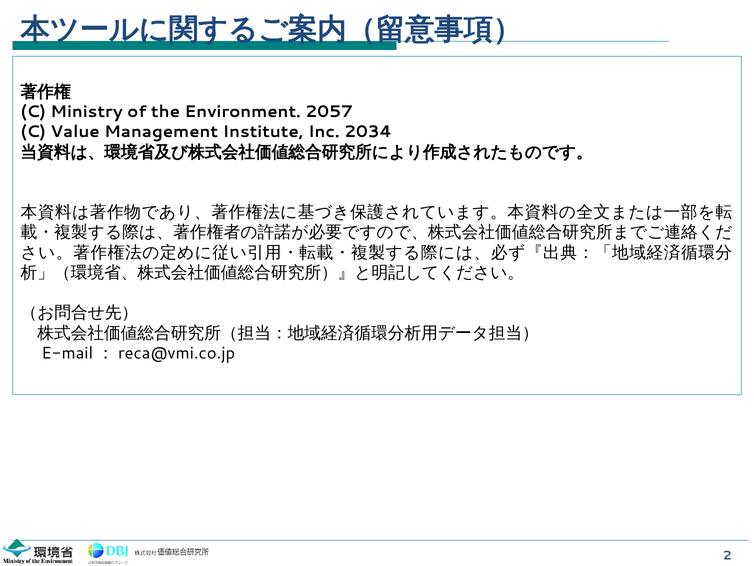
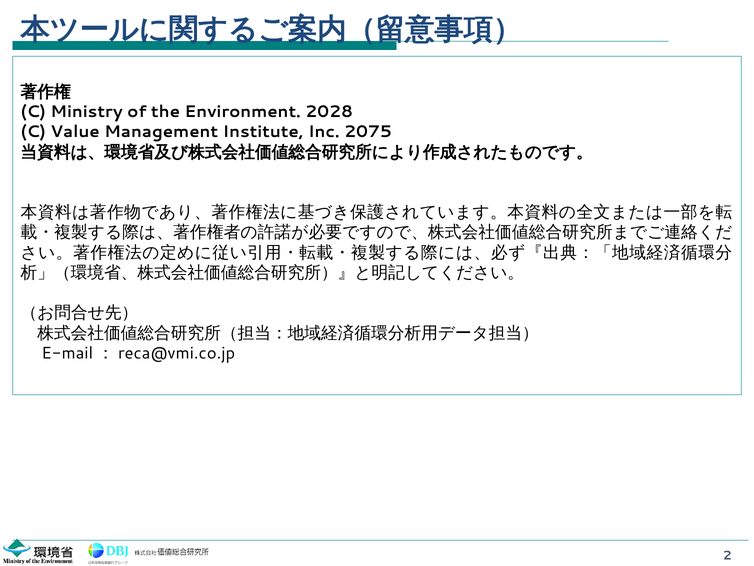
2057: 2057 -> 2028
2034: 2034 -> 2075
